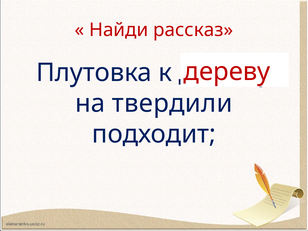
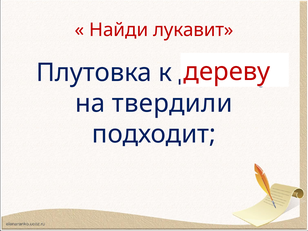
рассказ: рассказ -> лукавит
